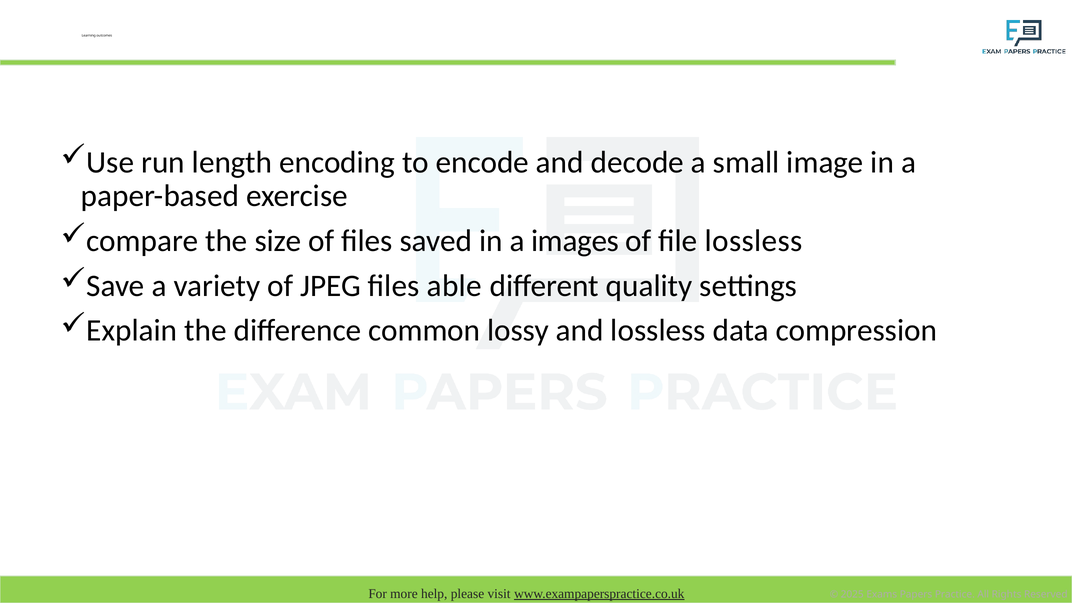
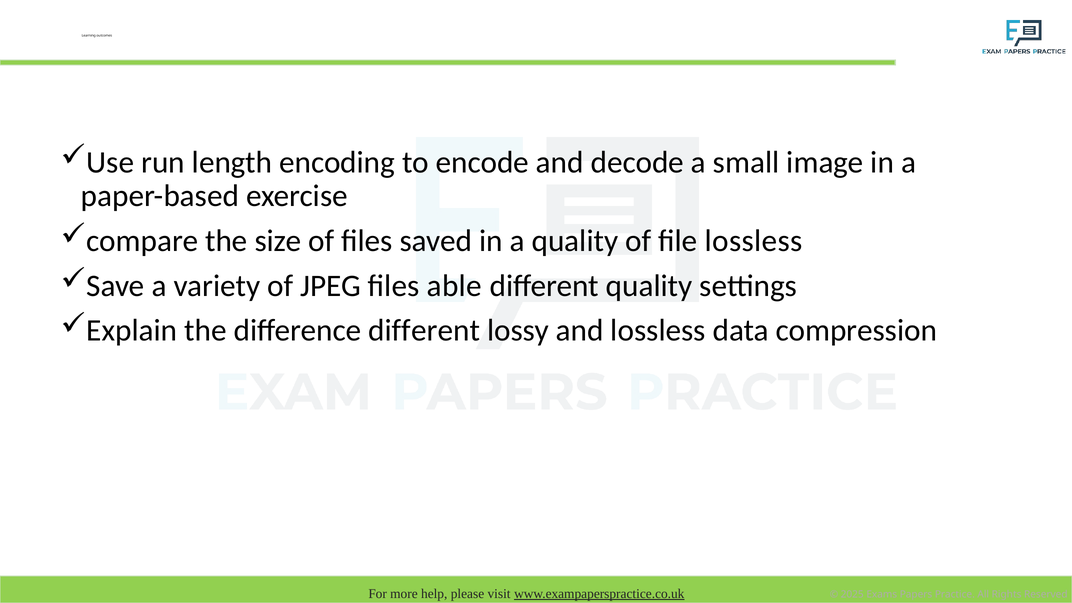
a images: images -> quality
difference common: common -> different
